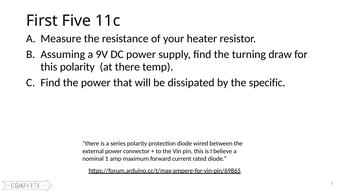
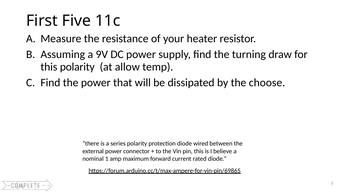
at there: there -> allow
specific: specific -> choose
